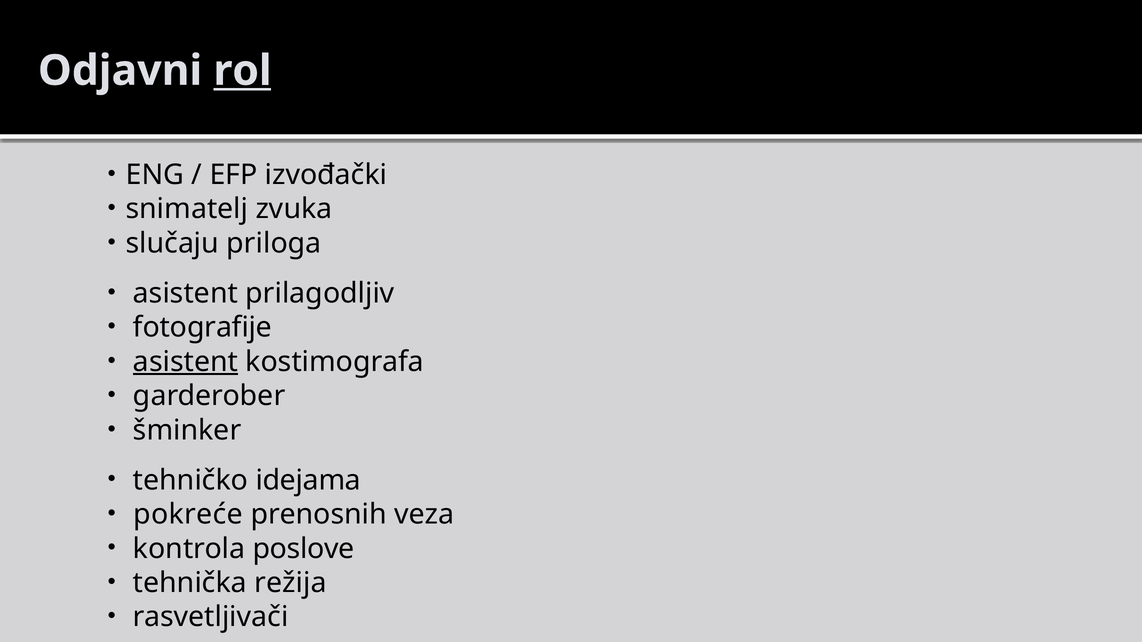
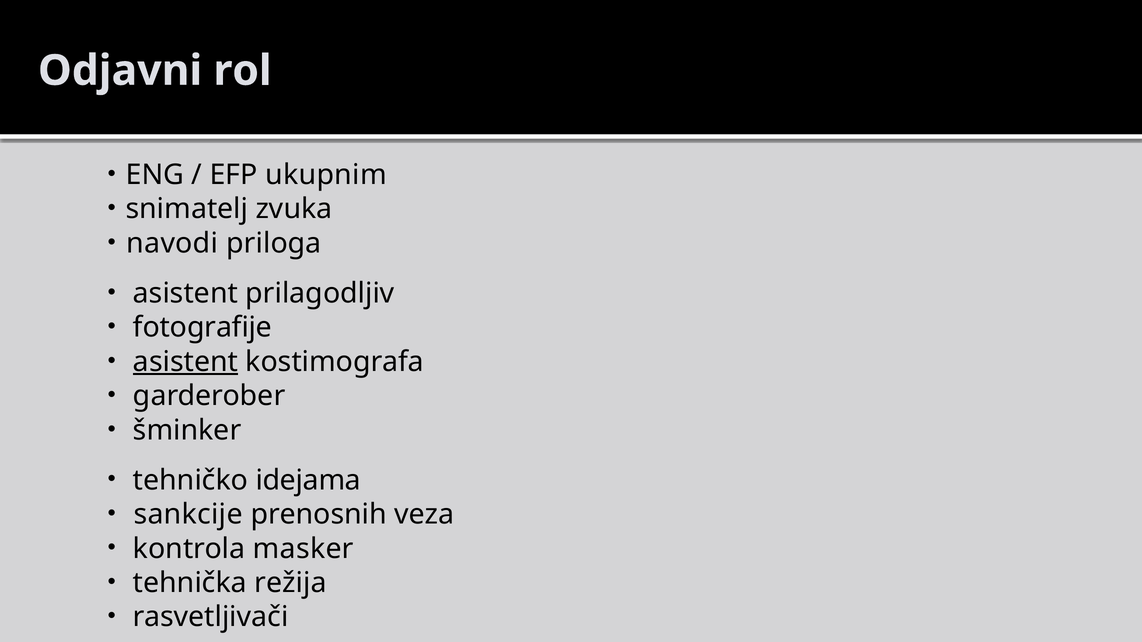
rol underline: present -> none
izvođački: izvođački -> ukupnim
slučaju: slučaju -> navodi
pokreće: pokreće -> sankcije
poslove: poslove -> masker
